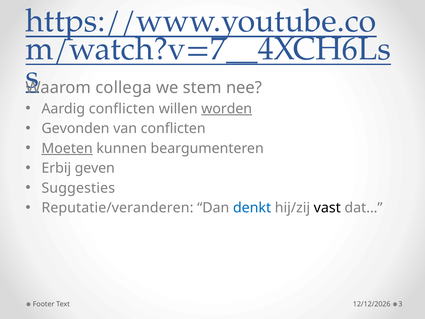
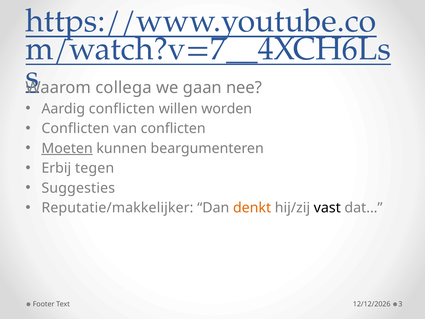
stem: stem -> gaan
worden underline: present -> none
Gevonden at (75, 128): Gevonden -> Conflicten
geven: geven -> tegen
Reputatie/veranderen: Reputatie/veranderen -> Reputatie/makkelijker
denkt colour: blue -> orange
